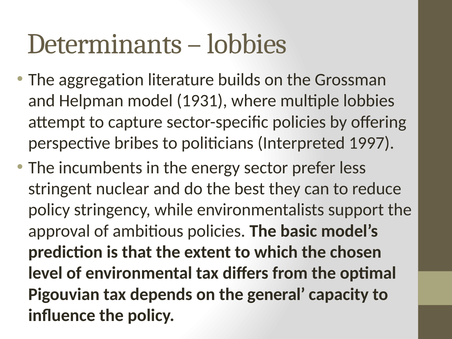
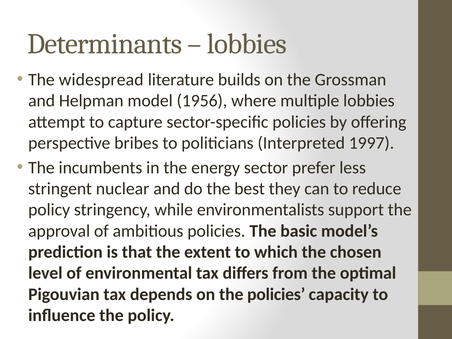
aggregation: aggregation -> widespread
1931: 1931 -> 1956
the general: general -> policies
